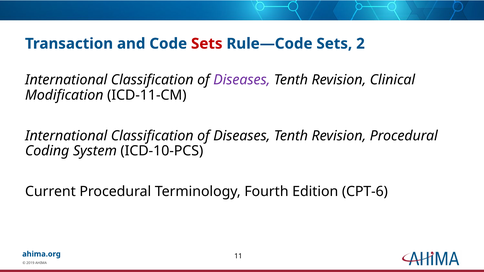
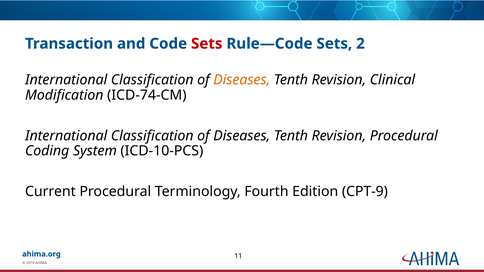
Diseases at (242, 80) colour: purple -> orange
ICD-11-CM: ICD-11-CM -> ICD-74-CM
CPT-6: CPT-6 -> CPT-9
